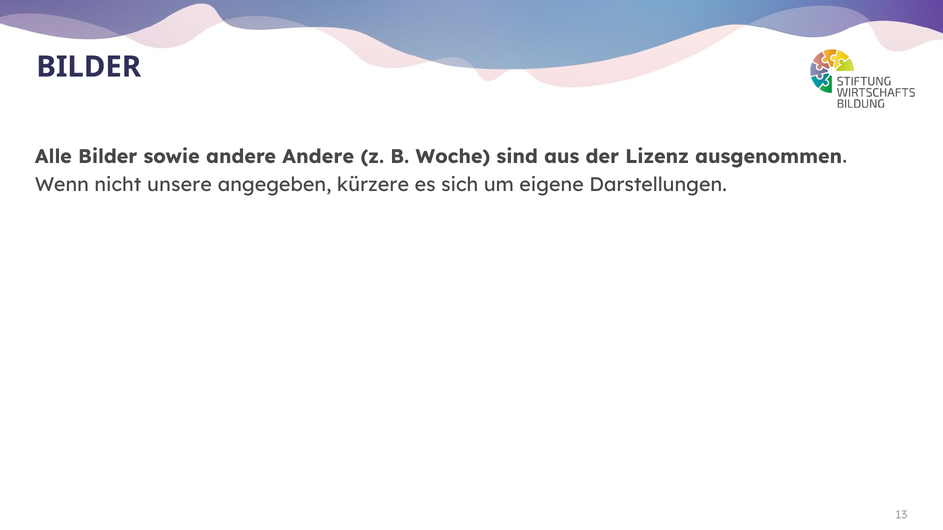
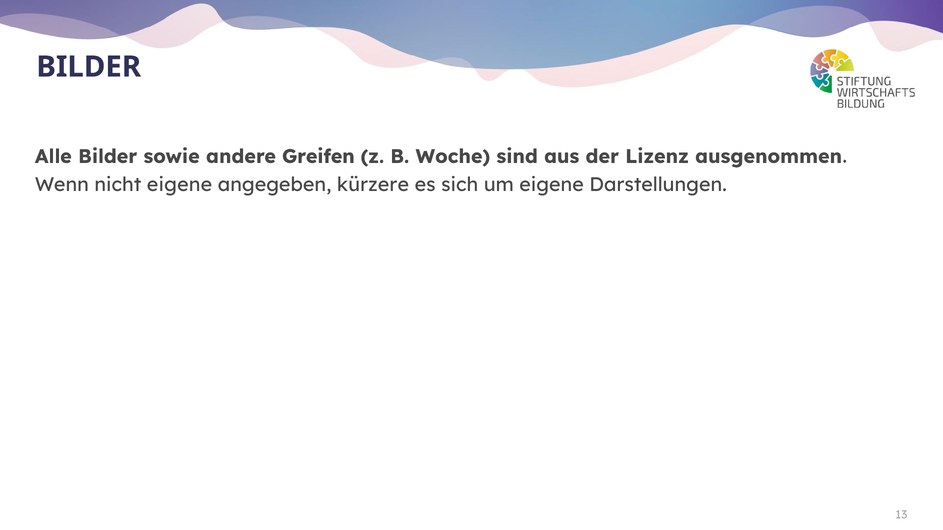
andere Andere: Andere -> Greifen
nicht unsere: unsere -> eigene
